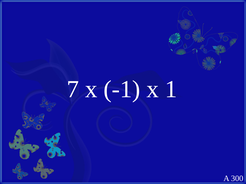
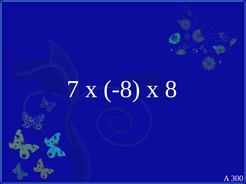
-1: -1 -> -8
1: 1 -> 8
